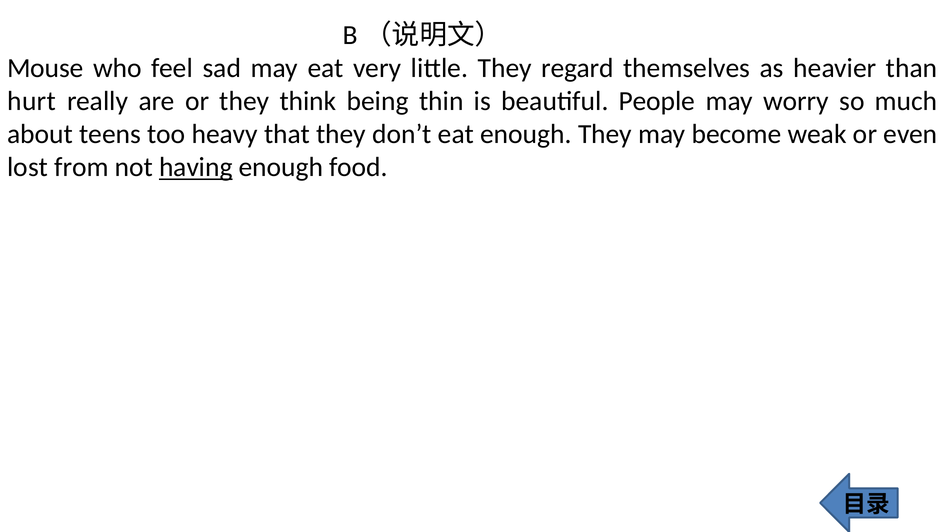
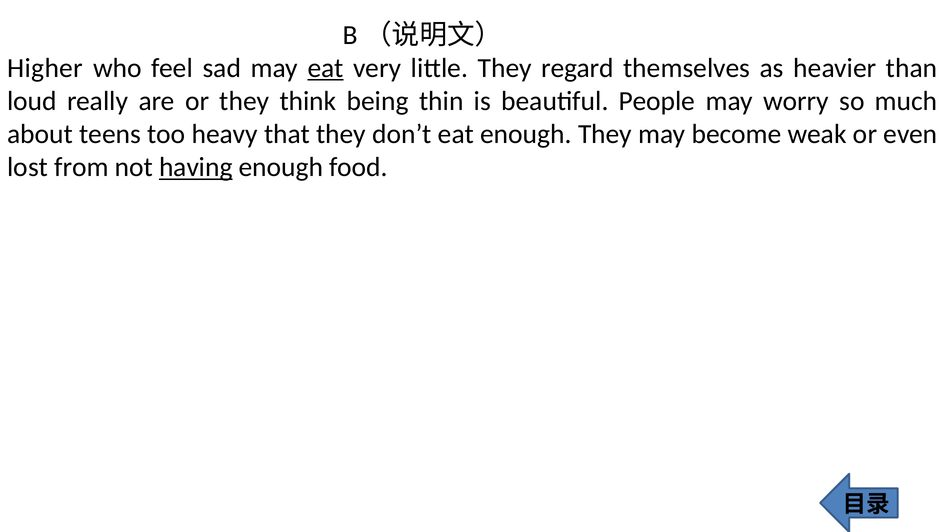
Mouse: Mouse -> Higher
eat at (326, 68) underline: none -> present
hurt: hurt -> loud
